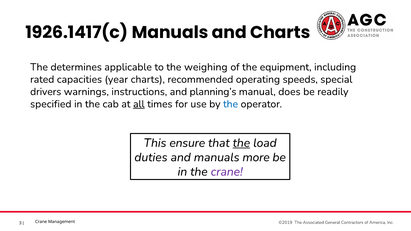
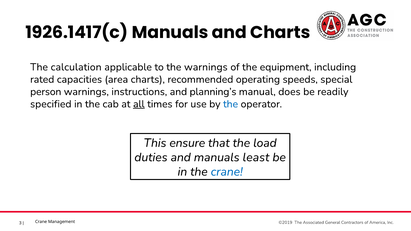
determines: determines -> calculation
the weighing: weighing -> warnings
year: year -> area
drivers: drivers -> person
the at (241, 143) underline: present -> none
more: more -> least
crane at (227, 172) colour: purple -> blue
